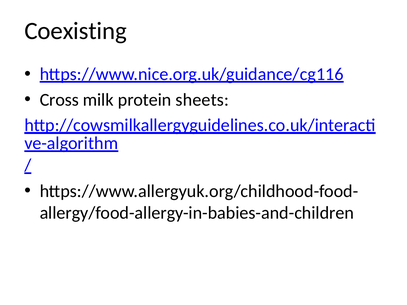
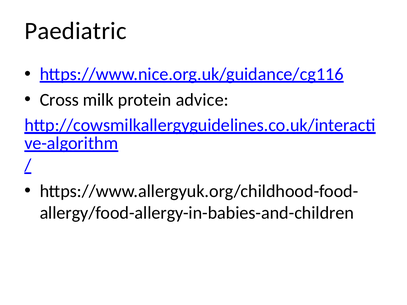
Coexisting: Coexisting -> Paediatric
sheets: sheets -> advice
